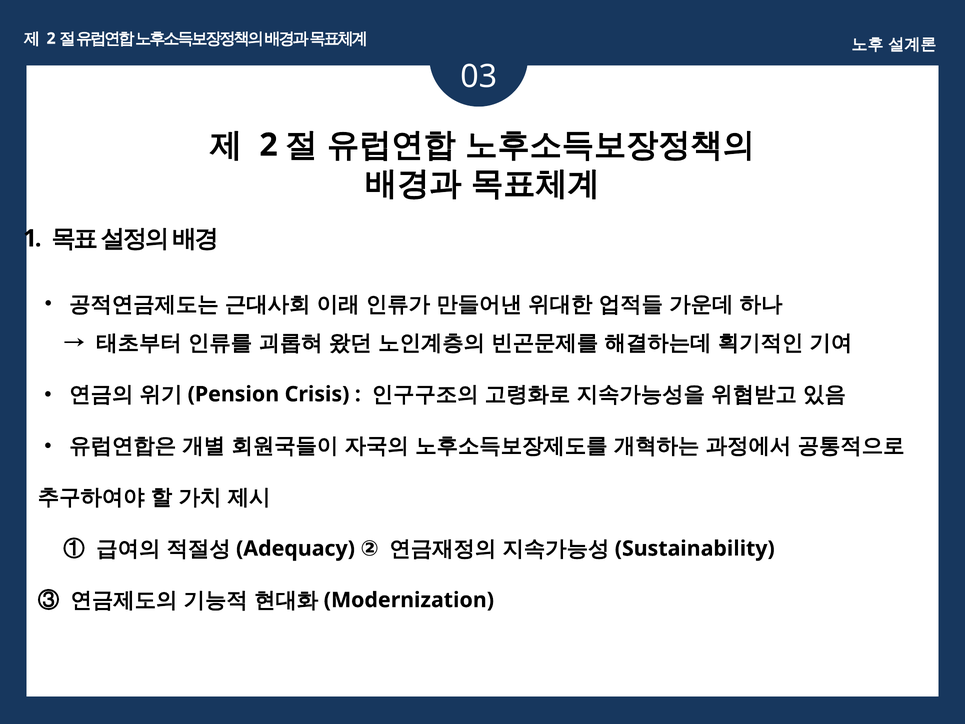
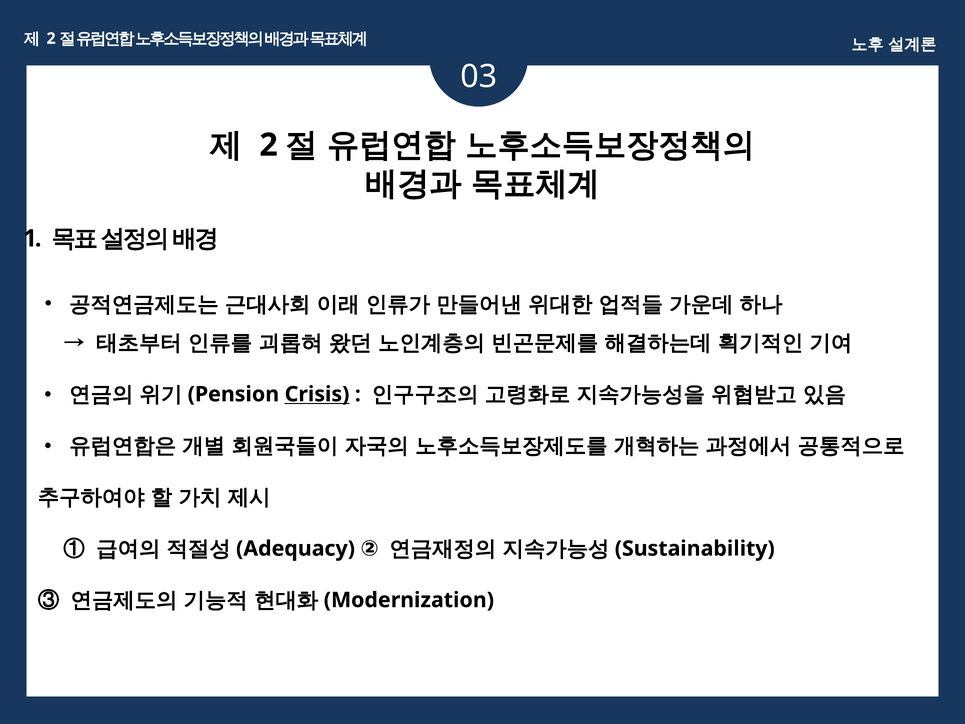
Crisis underline: none -> present
